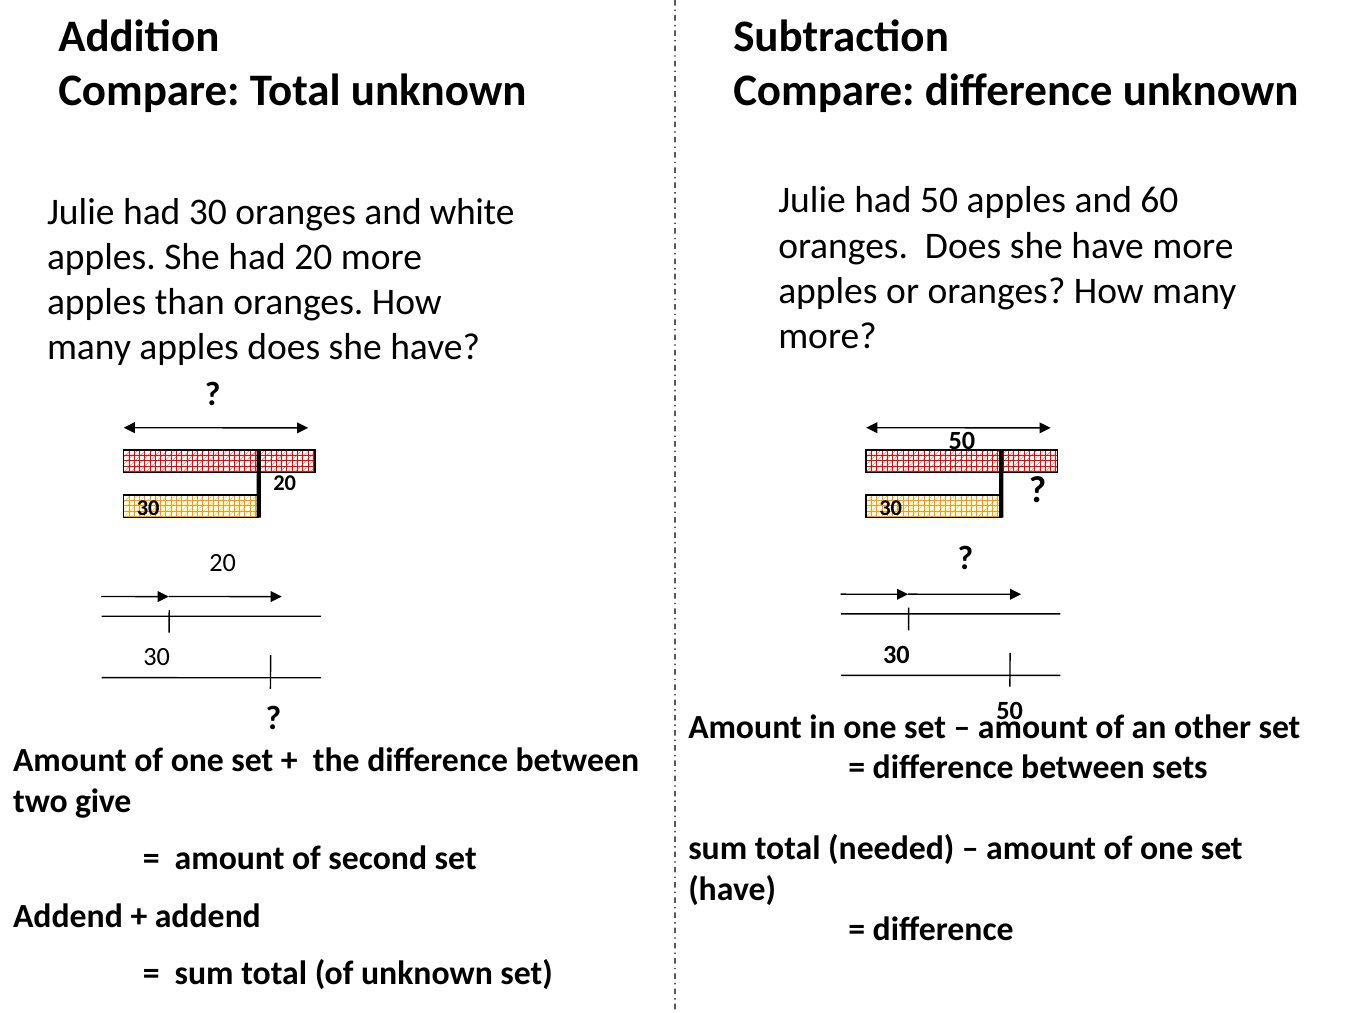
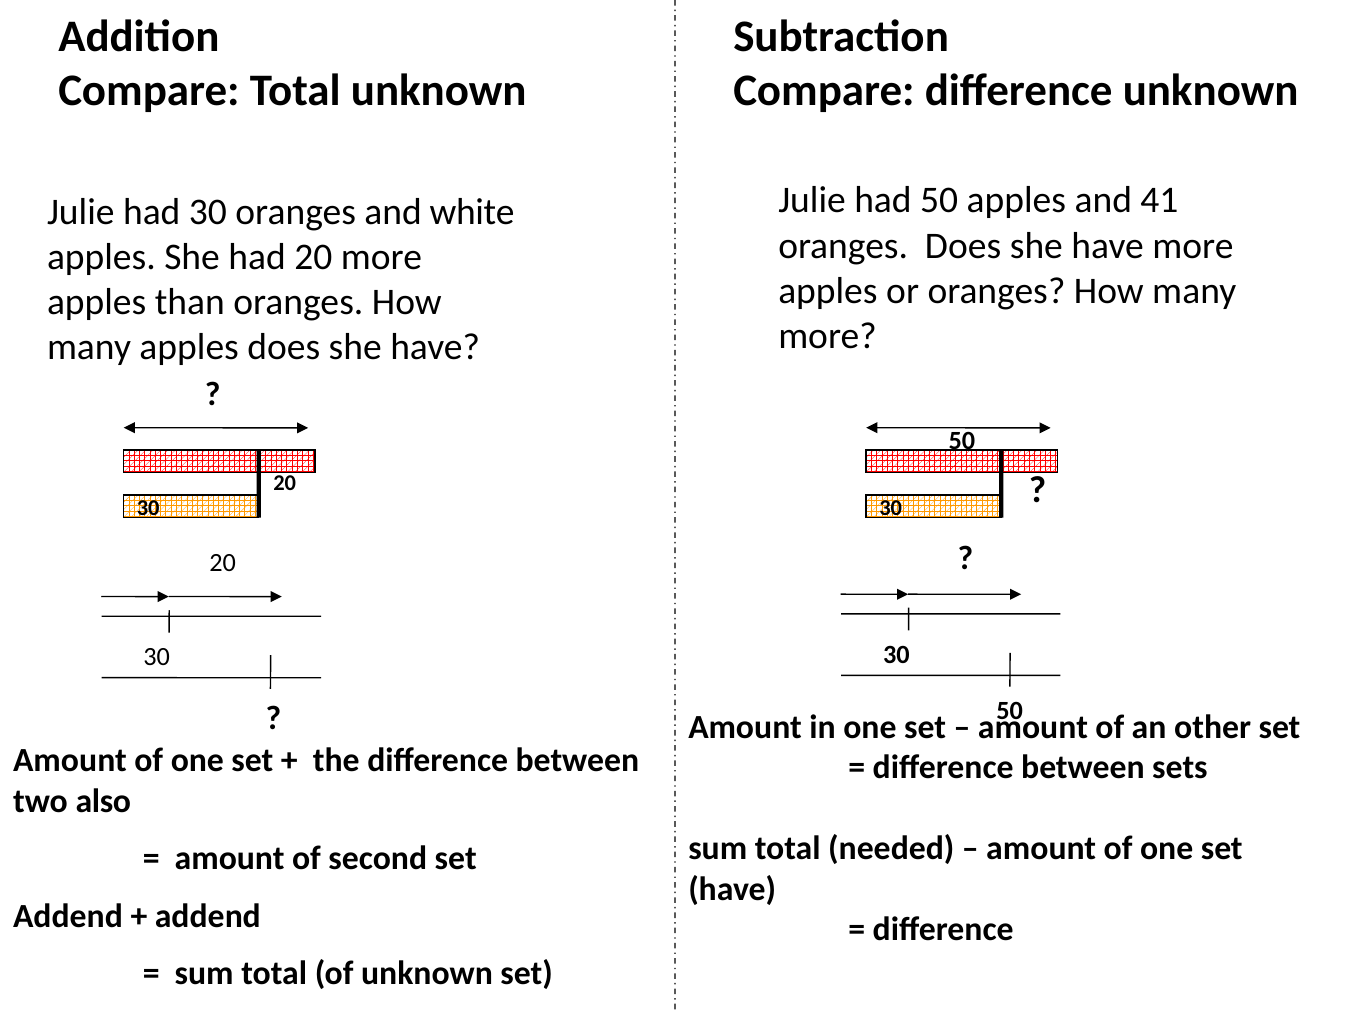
60: 60 -> 41
give: give -> also
